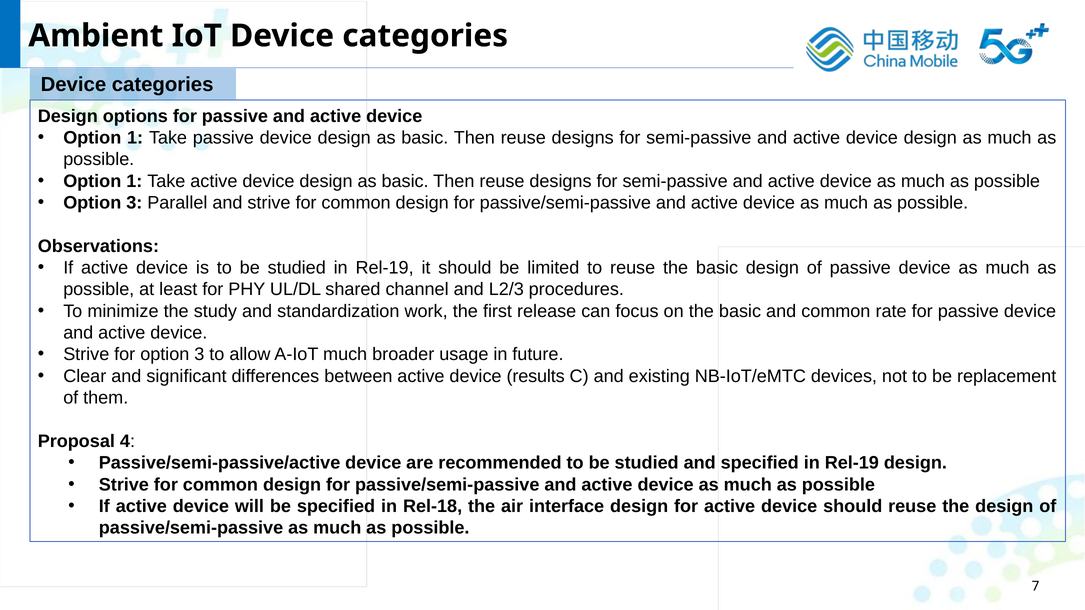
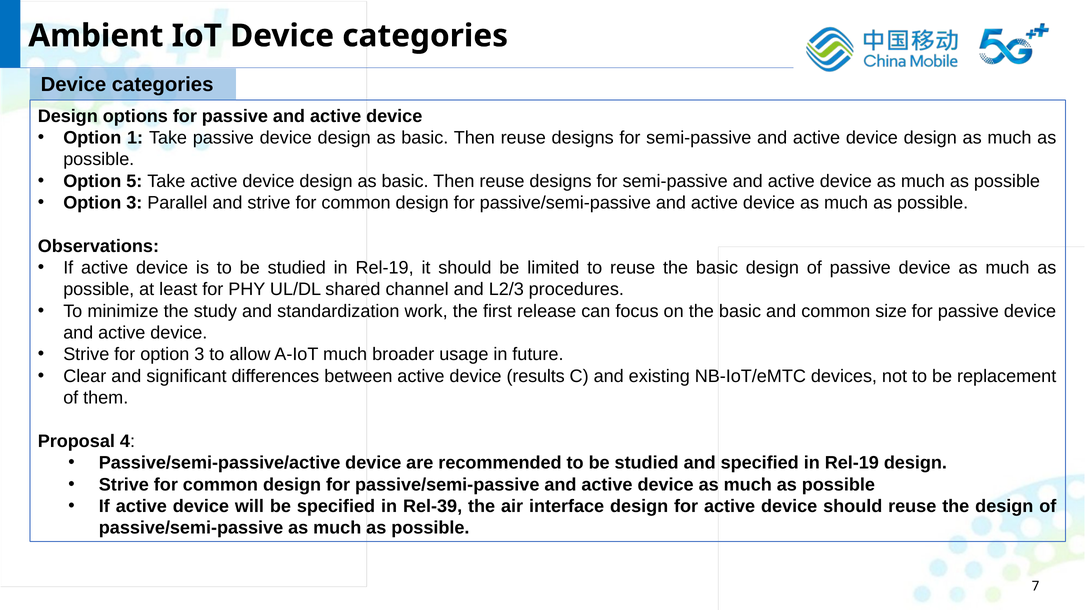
1 at (134, 181): 1 -> 5
rate: rate -> size
Rel-18: Rel-18 -> Rel-39
